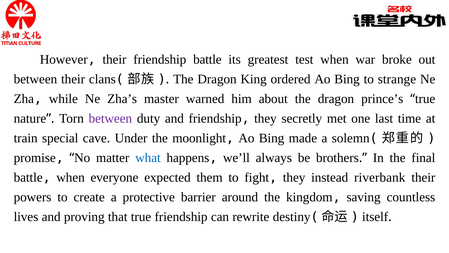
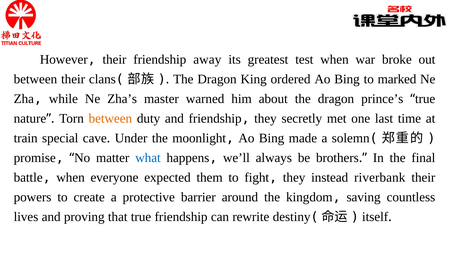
friendship battle: battle -> away
strange: strange -> marked
between at (110, 118) colour: purple -> orange
